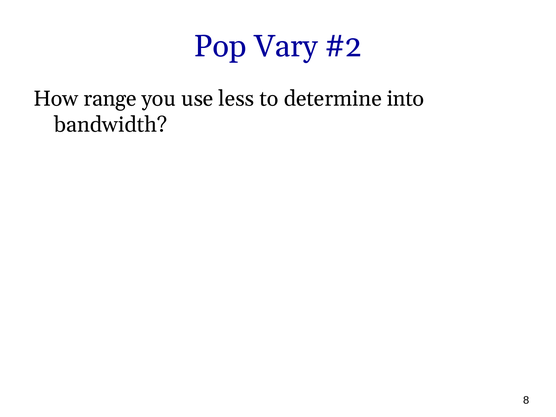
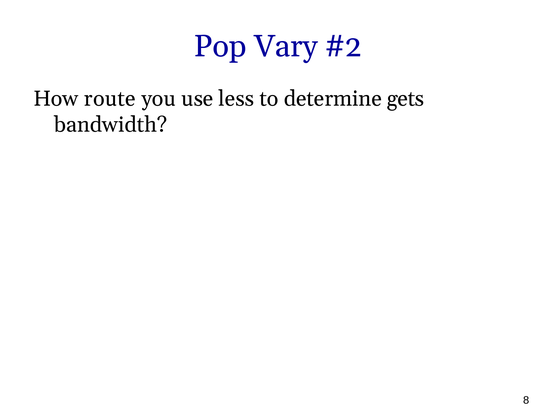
range: range -> route
into: into -> gets
